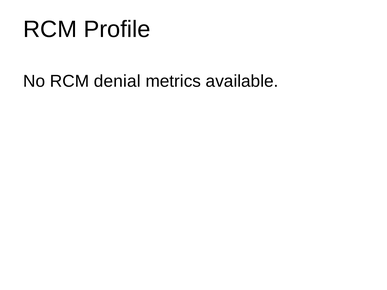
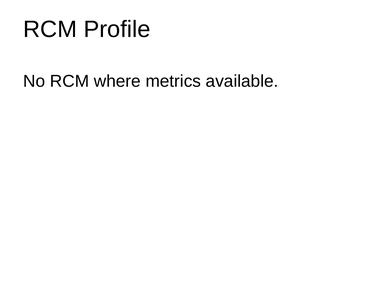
denial: denial -> where
